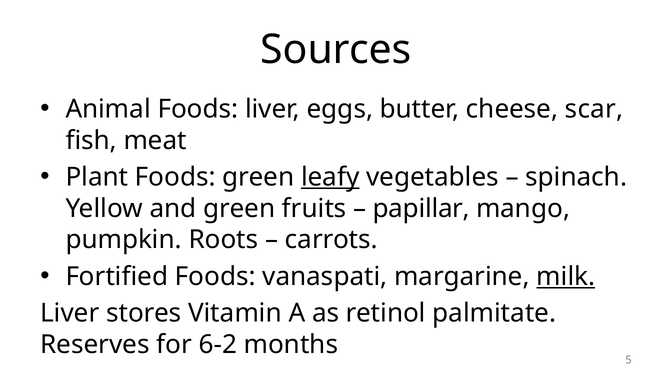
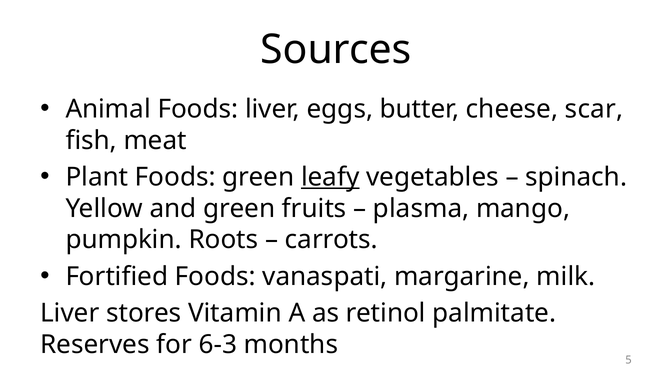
papillar: papillar -> plasma
milk underline: present -> none
6-2: 6-2 -> 6-3
